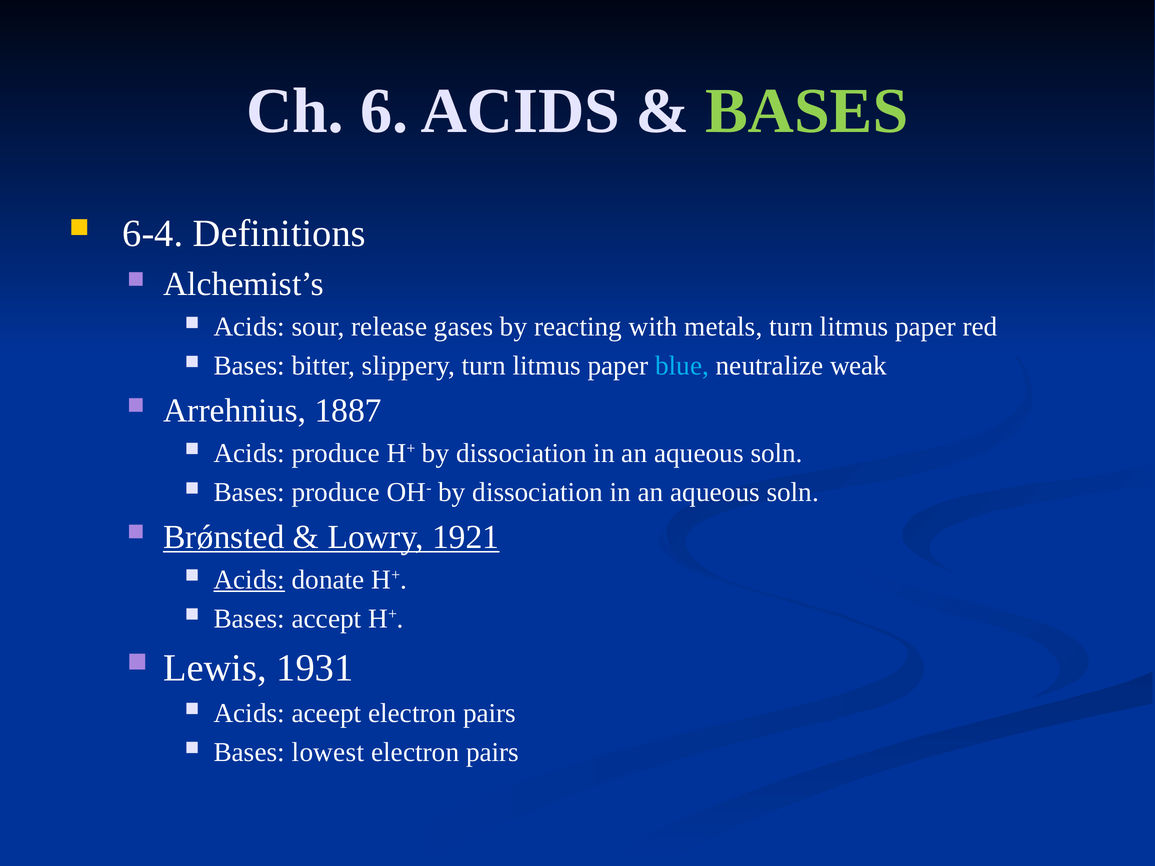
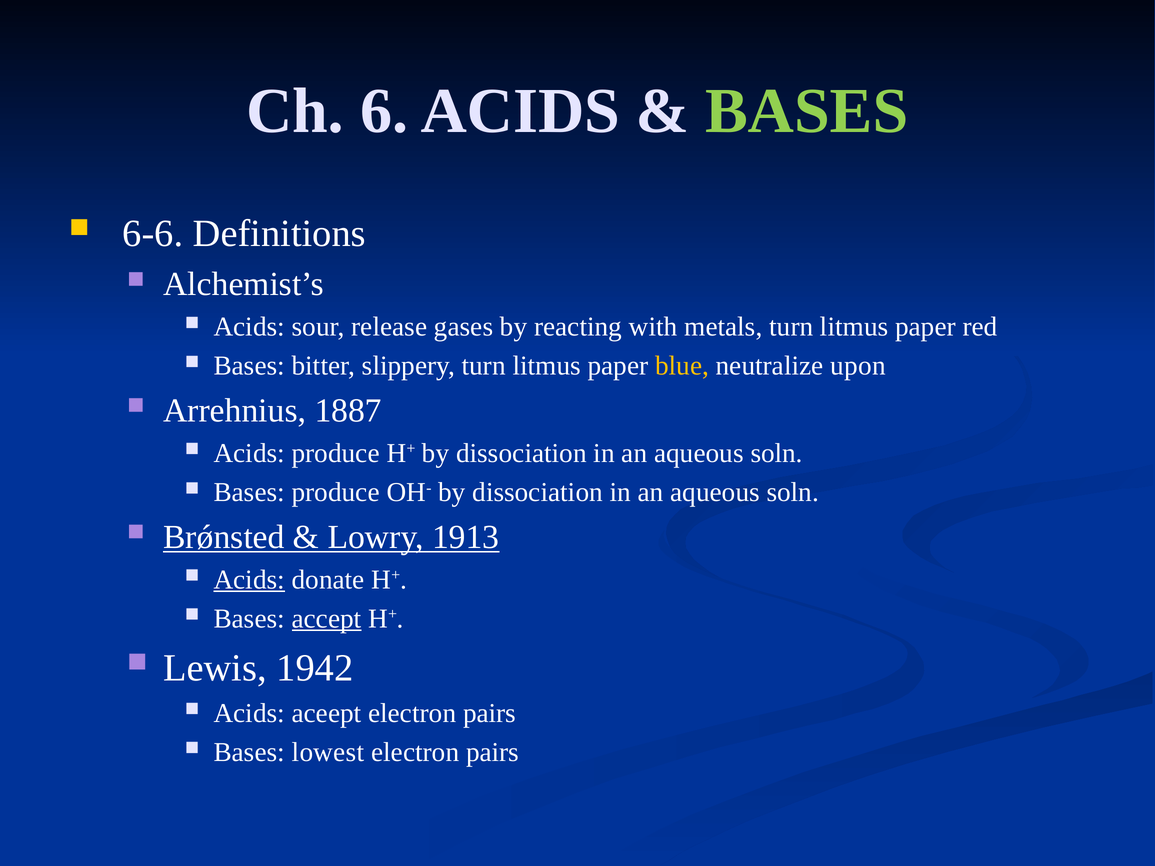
6-4: 6-4 -> 6-6
blue colour: light blue -> yellow
weak: weak -> upon
1921: 1921 -> 1913
accept underline: none -> present
1931: 1931 -> 1942
